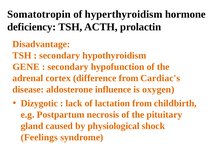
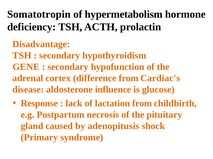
hyperthyroidism: hyperthyroidism -> hypermetabolism
oxygen: oxygen -> glucose
Dizygotic: Dizygotic -> Response
physiological: physiological -> adenopitusis
Feelings: Feelings -> Primary
